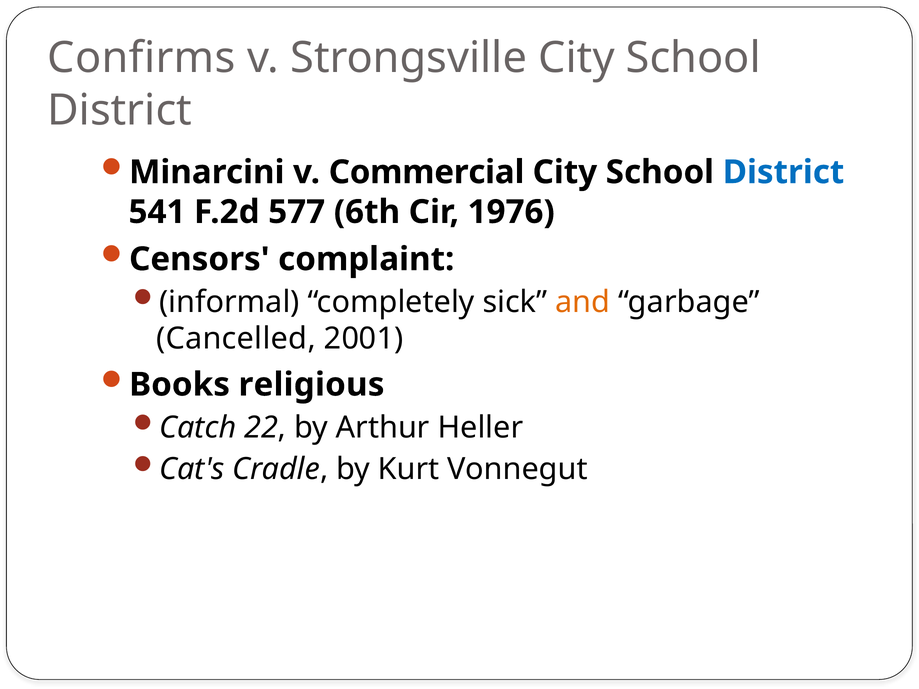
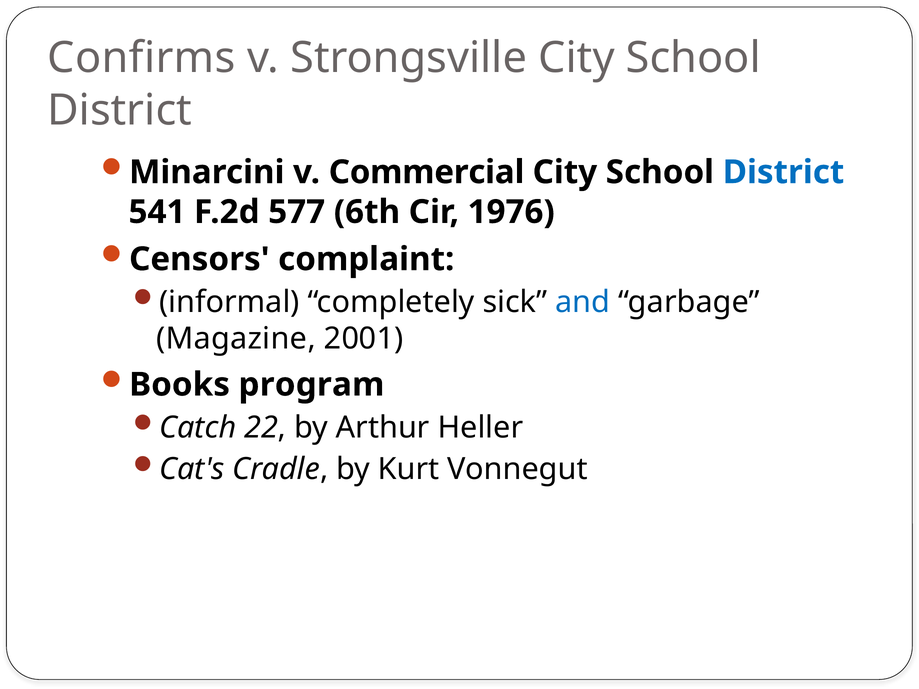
and colour: orange -> blue
Cancelled: Cancelled -> Magazine
religious: religious -> program
